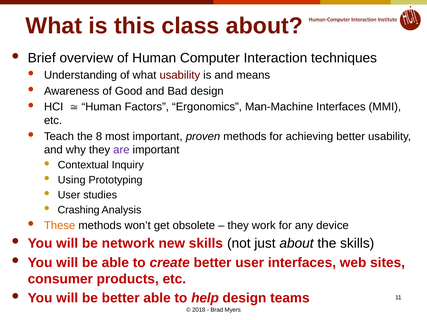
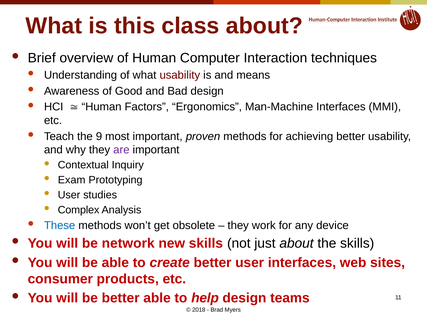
8: 8 -> 9
Using: Using -> Exam
Crashing: Crashing -> Complex
These colour: orange -> blue
